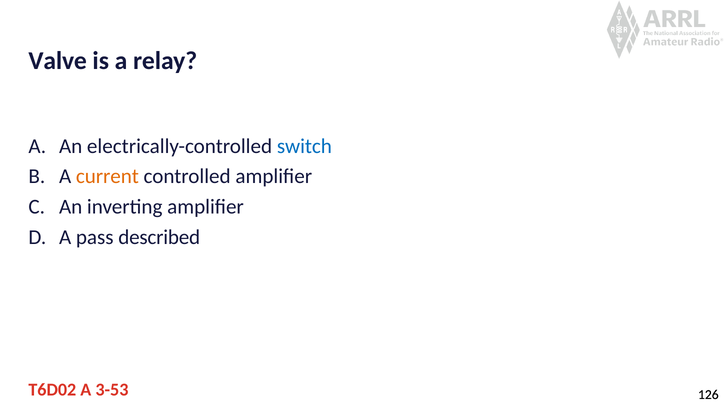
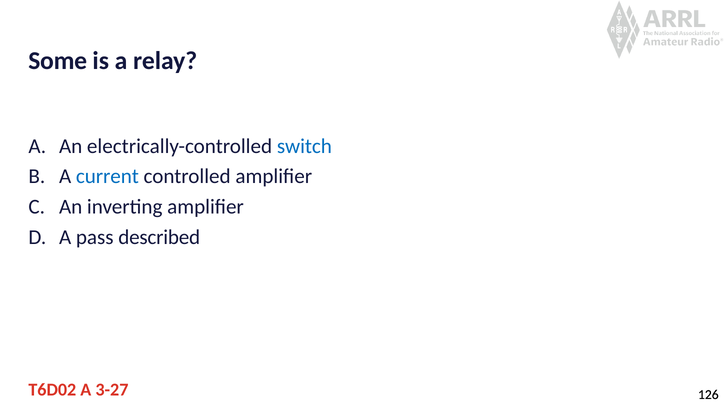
Valve: Valve -> Some
current colour: orange -> blue
3-53: 3-53 -> 3-27
